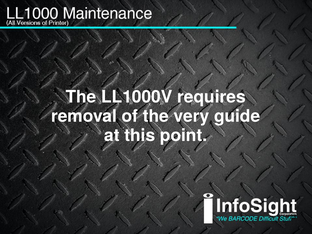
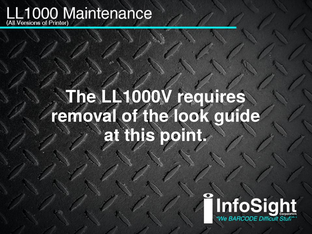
very: very -> look
